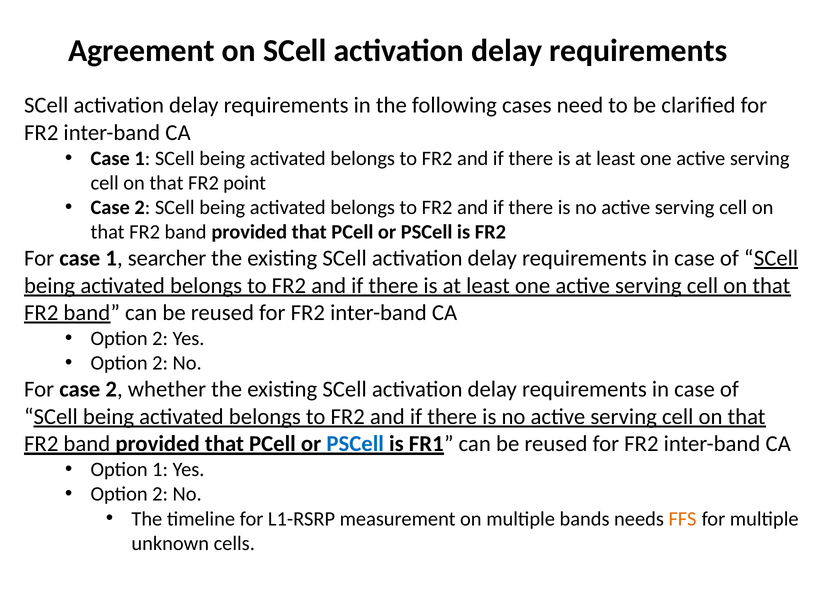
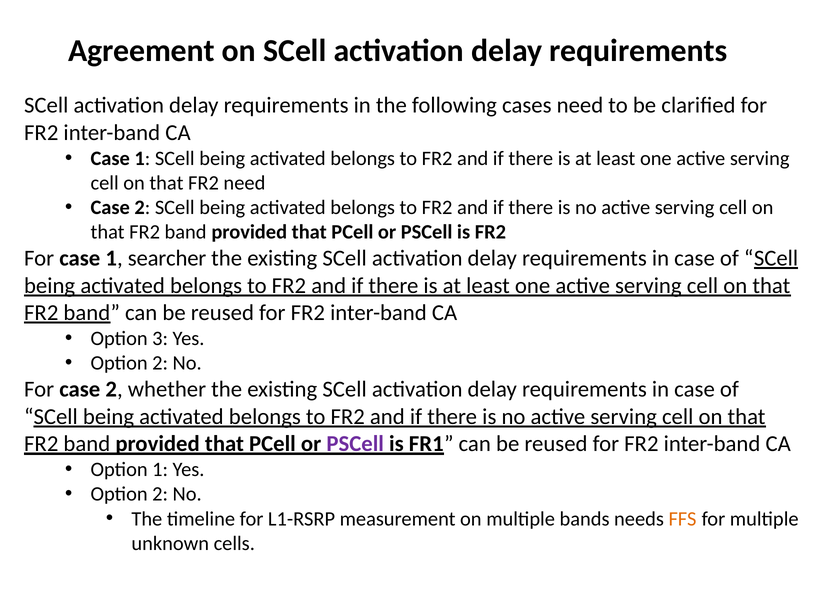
FR2 point: point -> need
2 at (160, 338): 2 -> 3
PSCell at (355, 444) colour: blue -> purple
